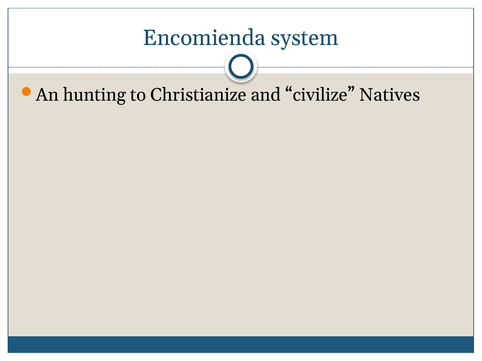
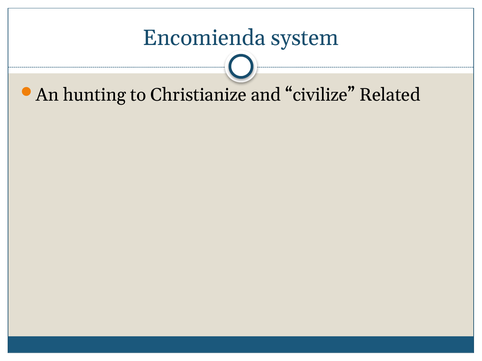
Natives: Natives -> Related
